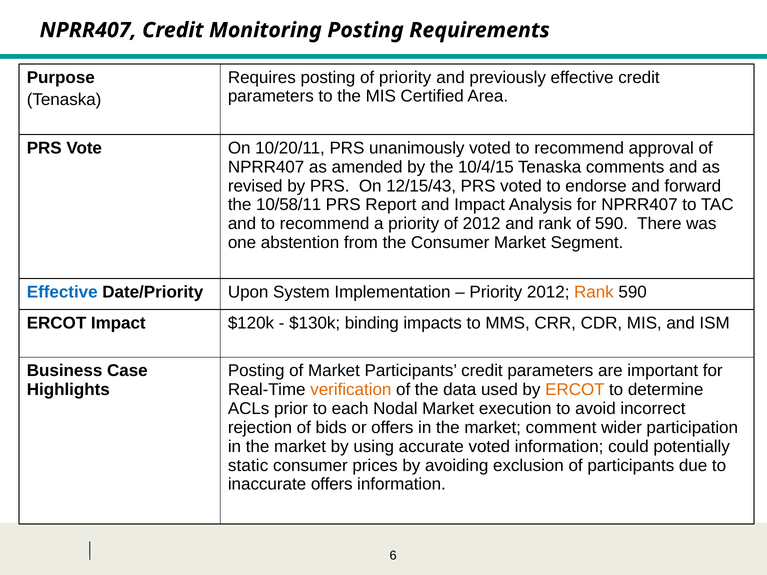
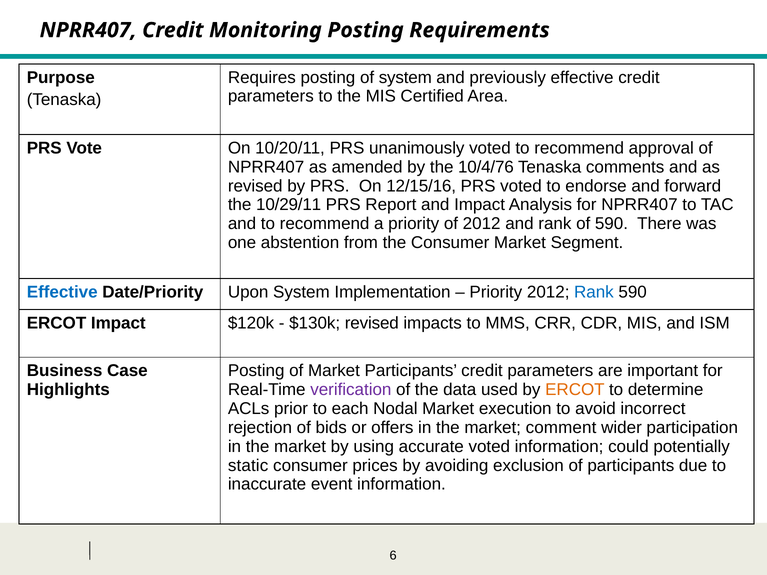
of priority: priority -> system
10/4/15: 10/4/15 -> 10/4/76
12/15/43: 12/15/43 -> 12/15/16
10/58/11: 10/58/11 -> 10/29/11
Rank at (594, 292) colour: orange -> blue
$130k binding: binding -> revised
verification colour: orange -> purple
inaccurate offers: offers -> event
